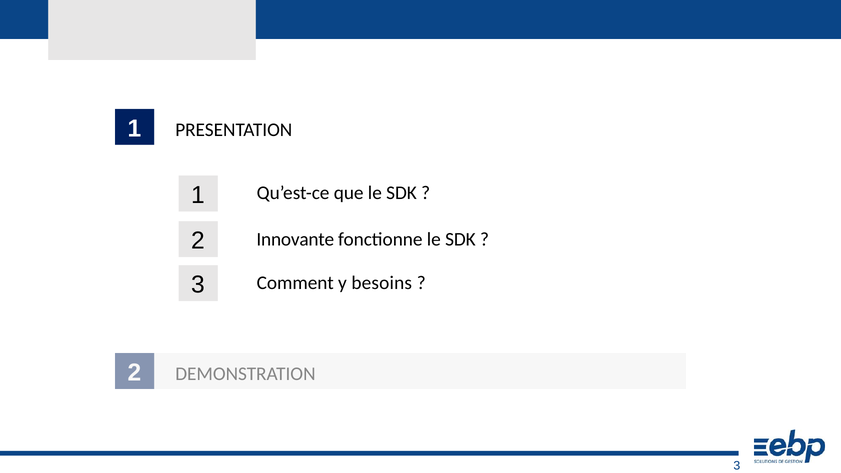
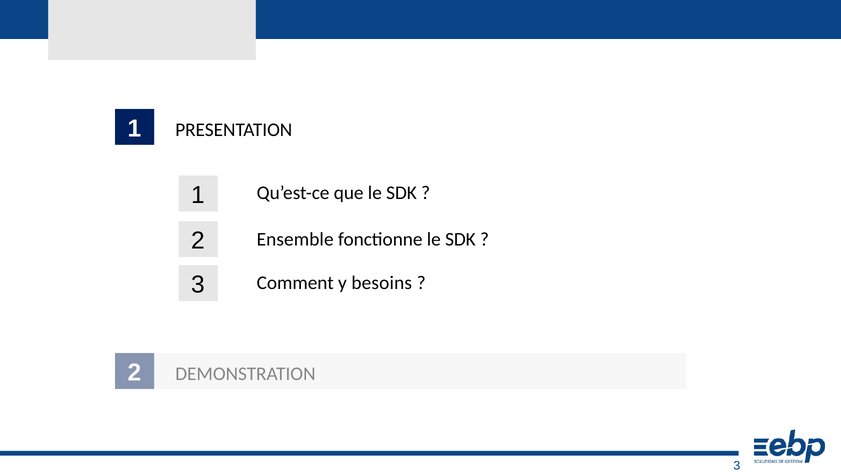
Innovante: Innovante -> Ensemble
